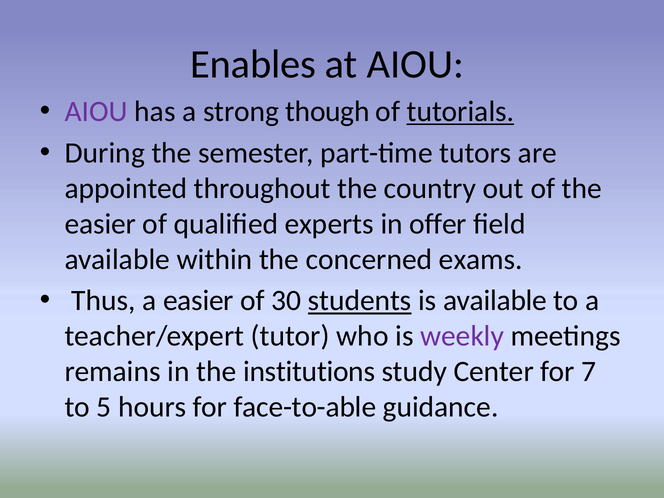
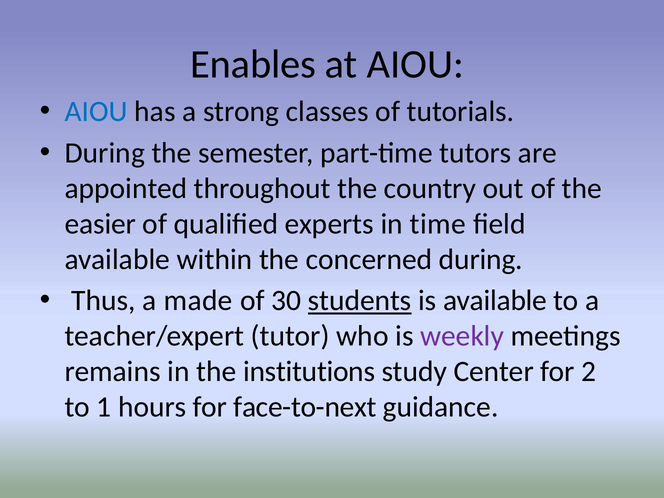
AIOU at (96, 112) colour: purple -> blue
though: though -> classes
tutorials underline: present -> none
offer: offer -> time
concerned exams: exams -> during
a easier: easier -> made
7: 7 -> 2
5: 5 -> 1
face-to-able: face-to-able -> face-to-next
